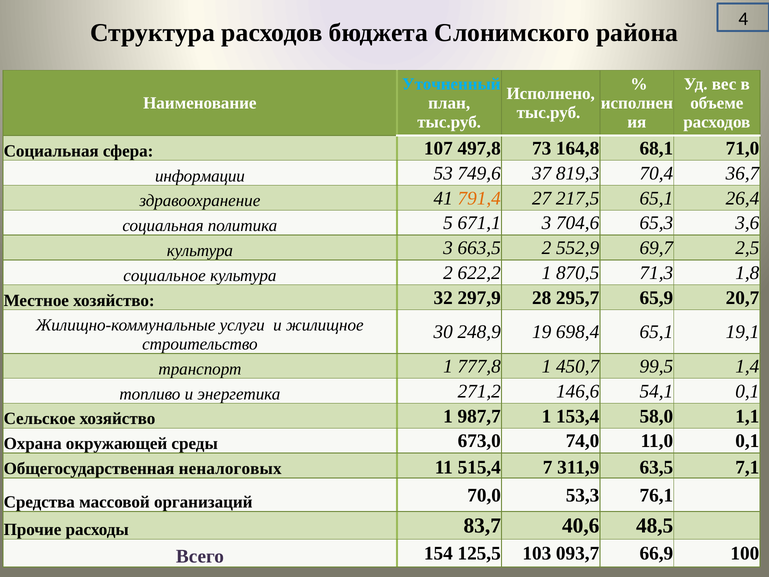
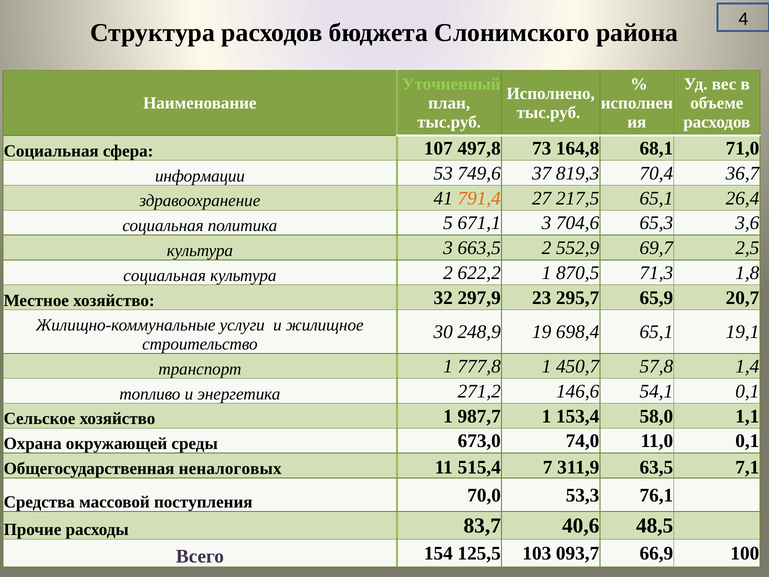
Уточненный colour: light blue -> light green
социальное at (165, 275): социальное -> социальная
28: 28 -> 23
99,5: 99,5 -> 57,8
организаций: организаций -> поступления
